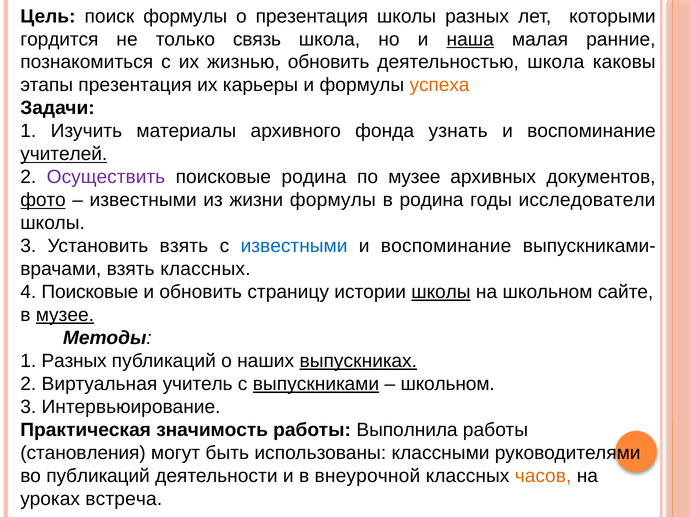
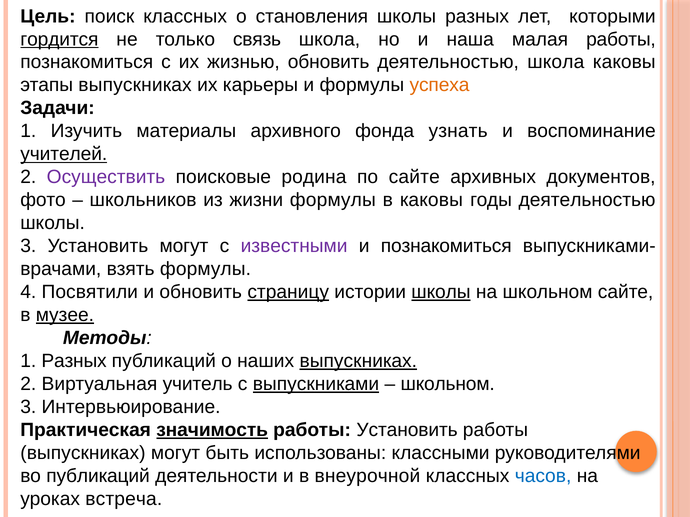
поиск формулы: формулы -> классных
о презентация: презентация -> становления
гордится underline: none -> present
наша underline: present -> none
малая ранние: ранние -> работы
этапы презентация: презентация -> выпускниках
по музее: музее -> сайте
фото underline: present -> none
известными at (143, 200): известными -> школьников
в родина: родина -> каковы
годы исследователи: исследователи -> деятельностью
Установить взять: взять -> могут
известными at (294, 246) colour: blue -> purple
воспоминание at (446, 246): воспоминание -> познакомиться
взять классных: классных -> формулы
4 Поисковые: Поисковые -> Посвятили
страницу underline: none -> present
значимость underline: none -> present
работы Выполнила: Выполнила -> Установить
становления at (83, 453): становления -> выпускниках
часов colour: orange -> blue
